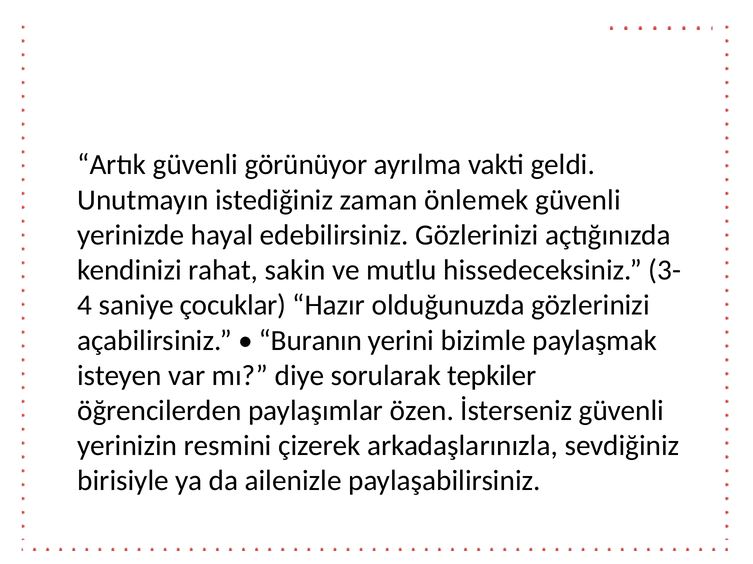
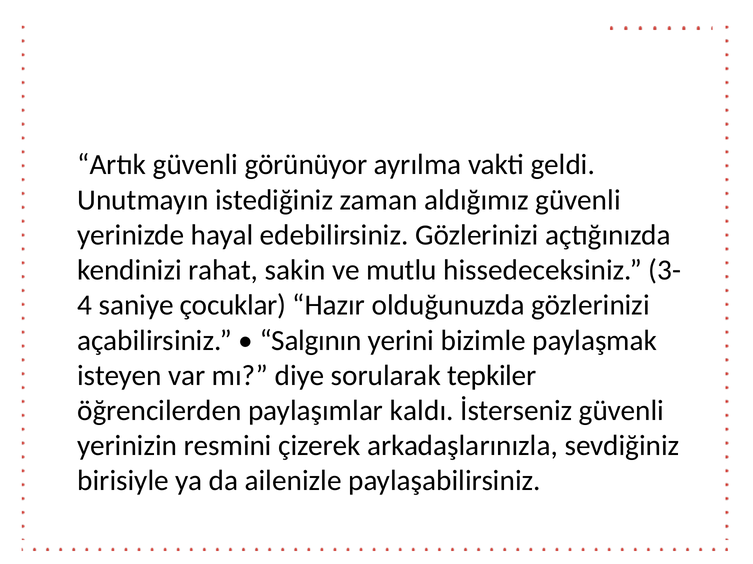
önlemek: önlemek -> aldığımız
Buranın: Buranın -> Salgının
özen: özen -> kaldı
